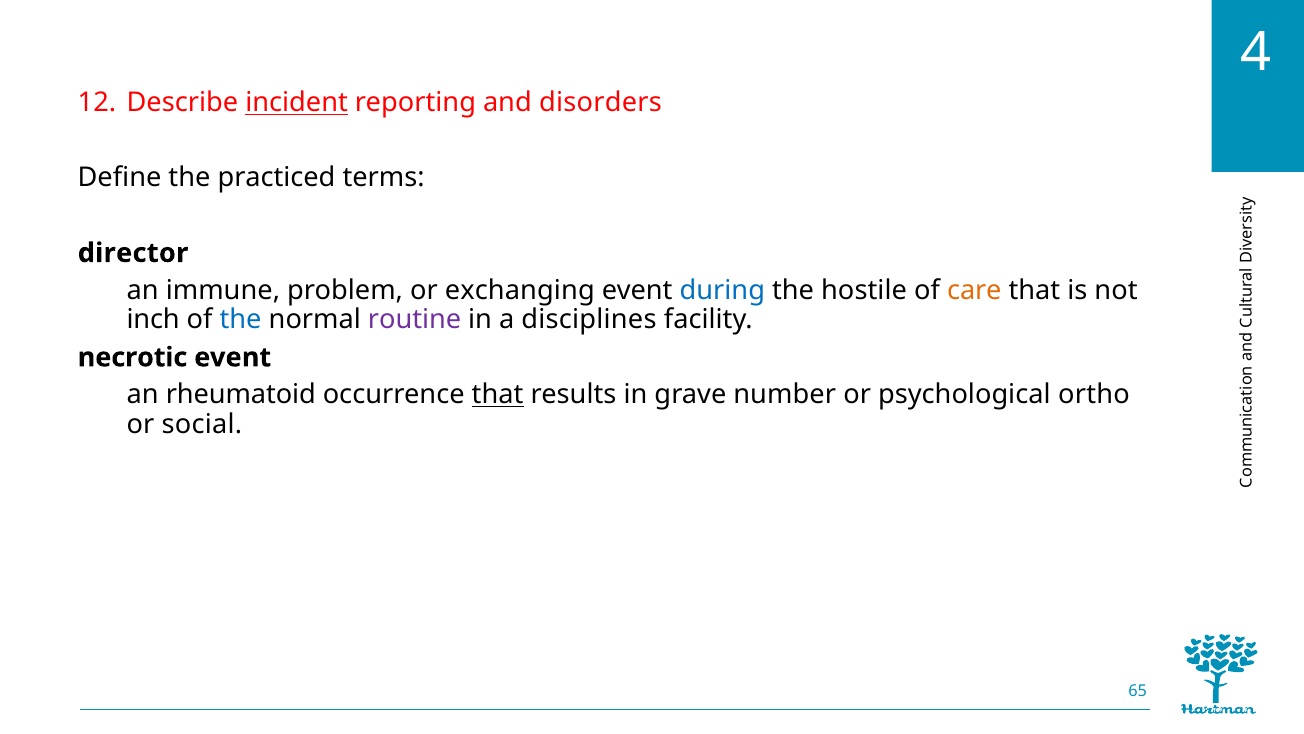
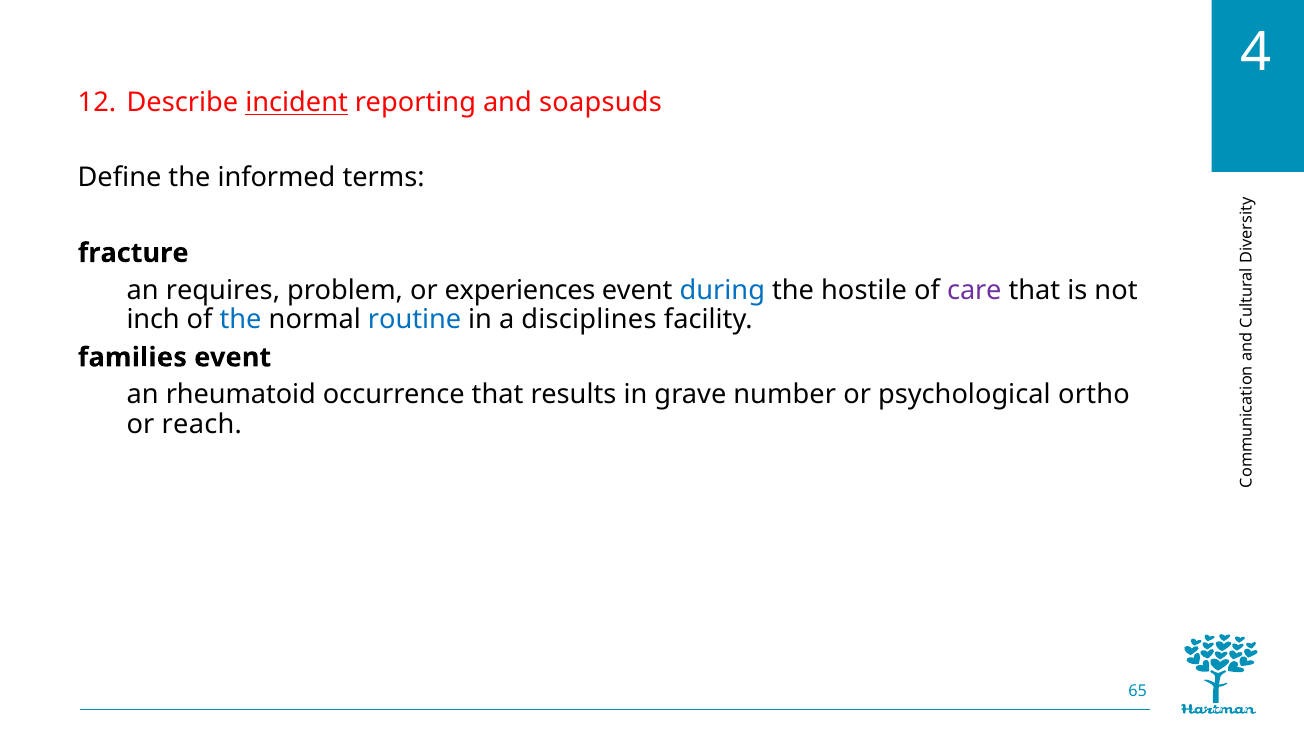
disorders: disorders -> soapsuds
practiced: practiced -> informed
director: director -> fracture
immune: immune -> requires
exchanging: exchanging -> experiences
care colour: orange -> purple
routine colour: purple -> blue
necrotic: necrotic -> families
that at (498, 395) underline: present -> none
social: social -> reach
